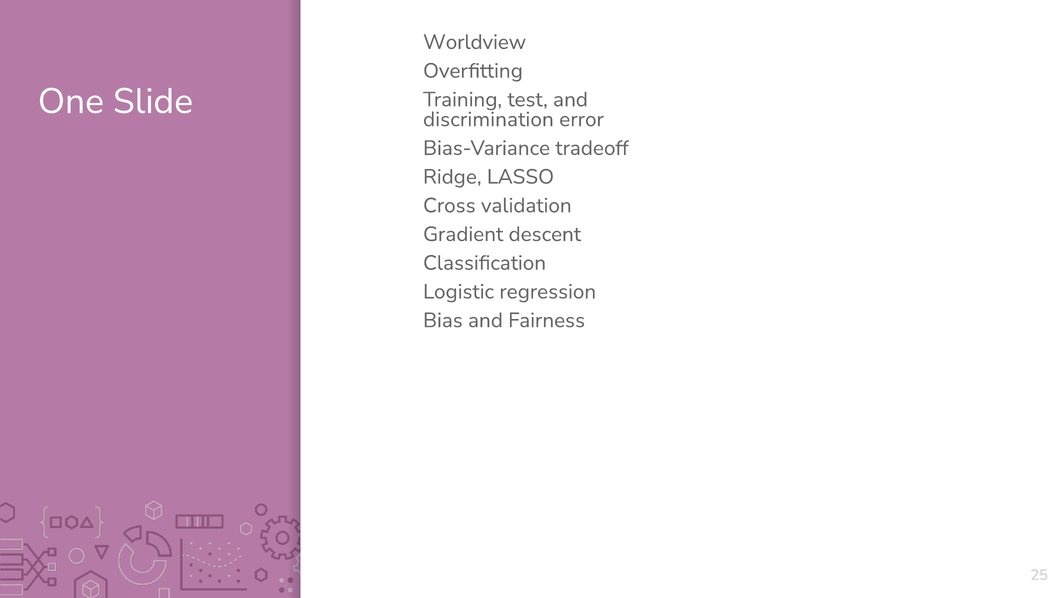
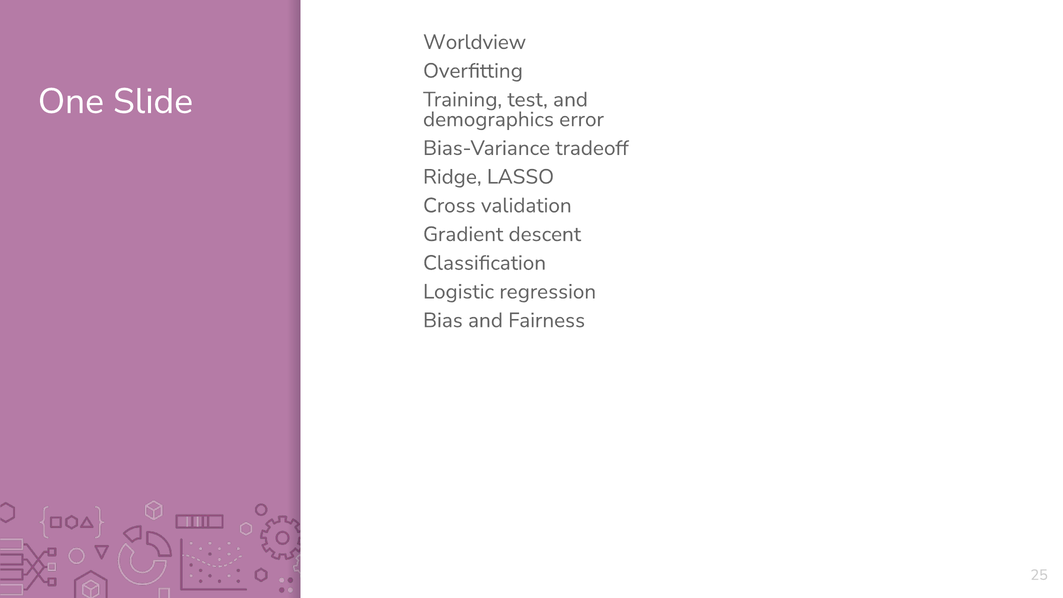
discrimination: discrimination -> demographics
